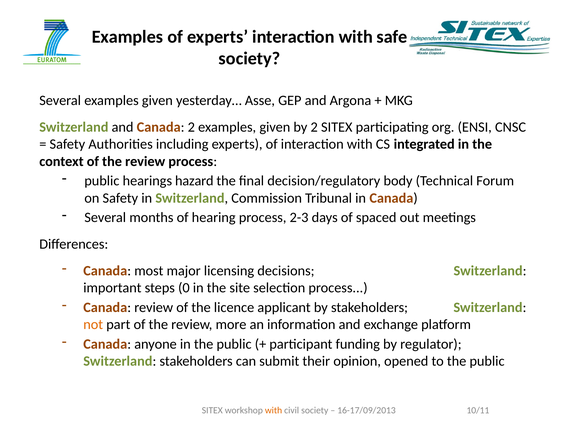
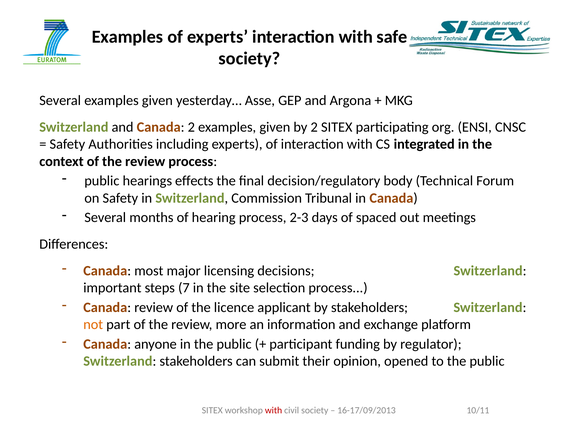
hazard: hazard -> effects
0: 0 -> 7
with at (274, 411) colour: orange -> red
